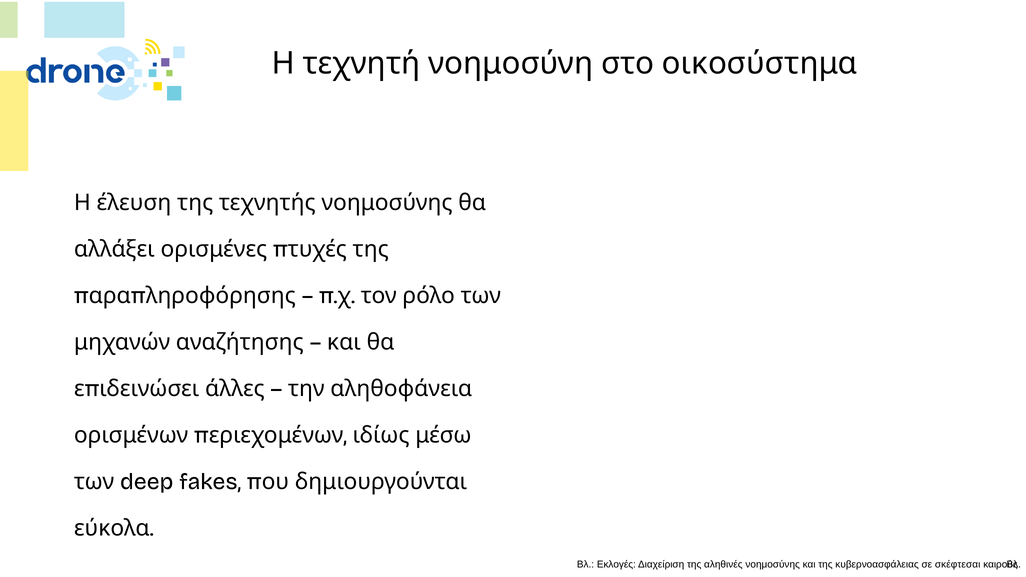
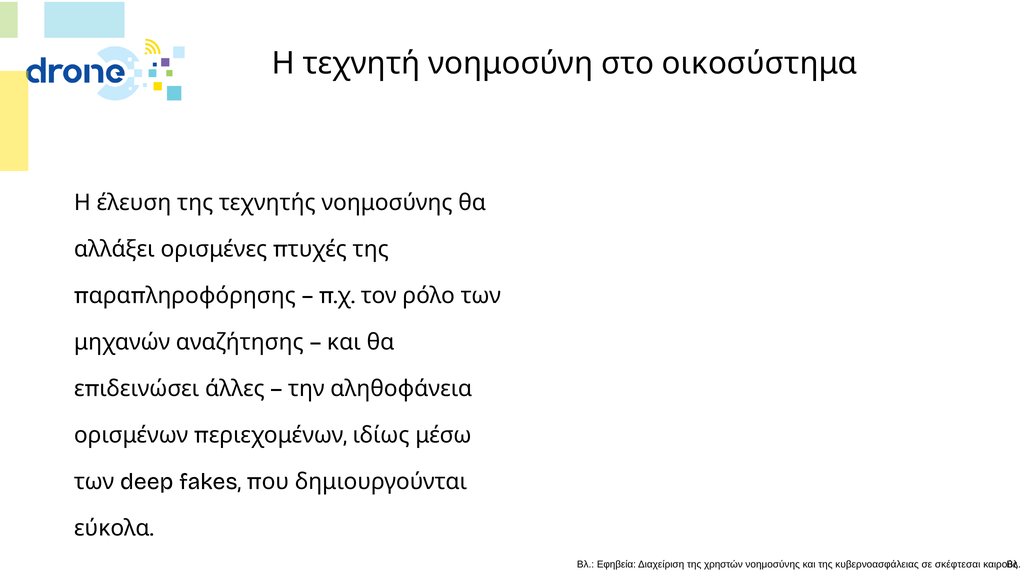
Εκλογές: Εκλογές -> Εφηβεία
αληθινές: αληθινές -> χρηστών
